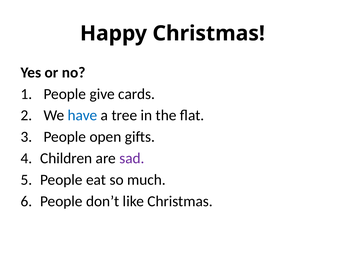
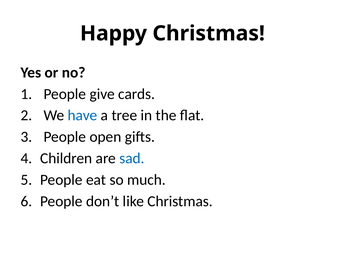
sad colour: purple -> blue
